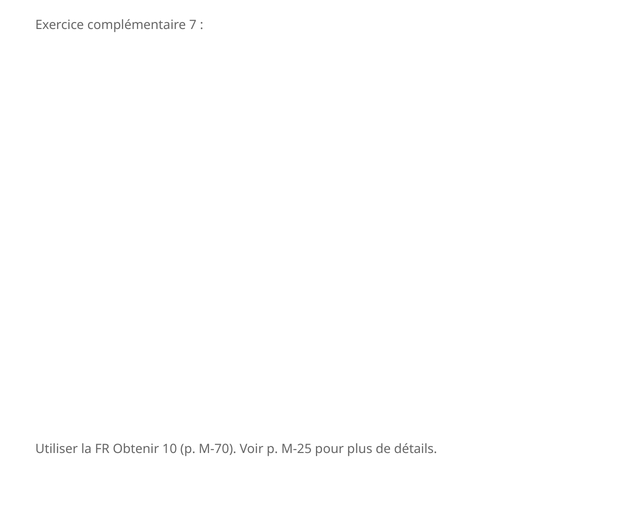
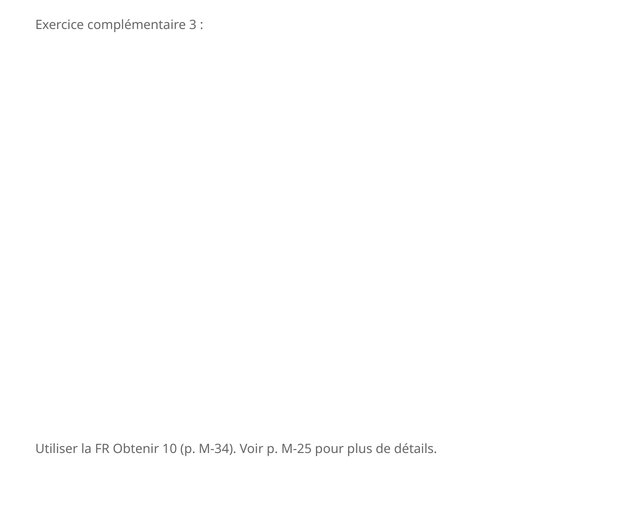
7: 7 -> 3
M-70: M-70 -> M-34
